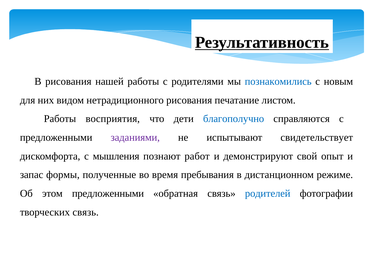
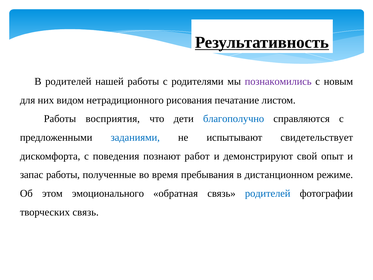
В рисования: рисования -> родителей
познакомились colour: blue -> purple
заданиями colour: purple -> blue
мышления: мышления -> поведения
запас формы: формы -> работы
этом предложенными: предложенными -> эмоционального
